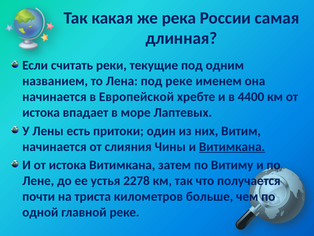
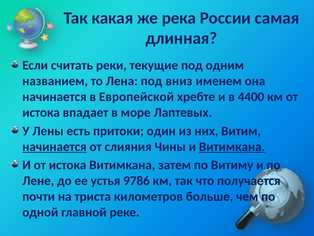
под реке: реке -> вниз
начинается at (54, 146) underline: none -> present
2278: 2278 -> 9786
